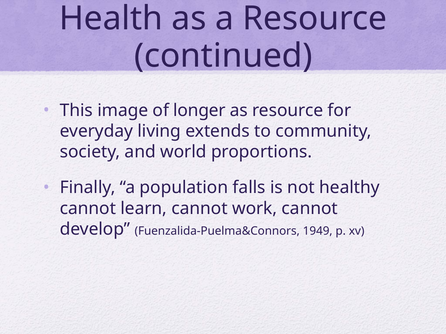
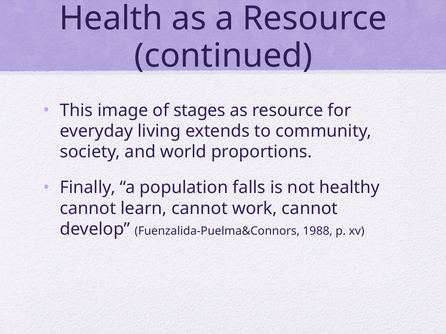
longer: longer -> stages
1949: 1949 -> 1988
